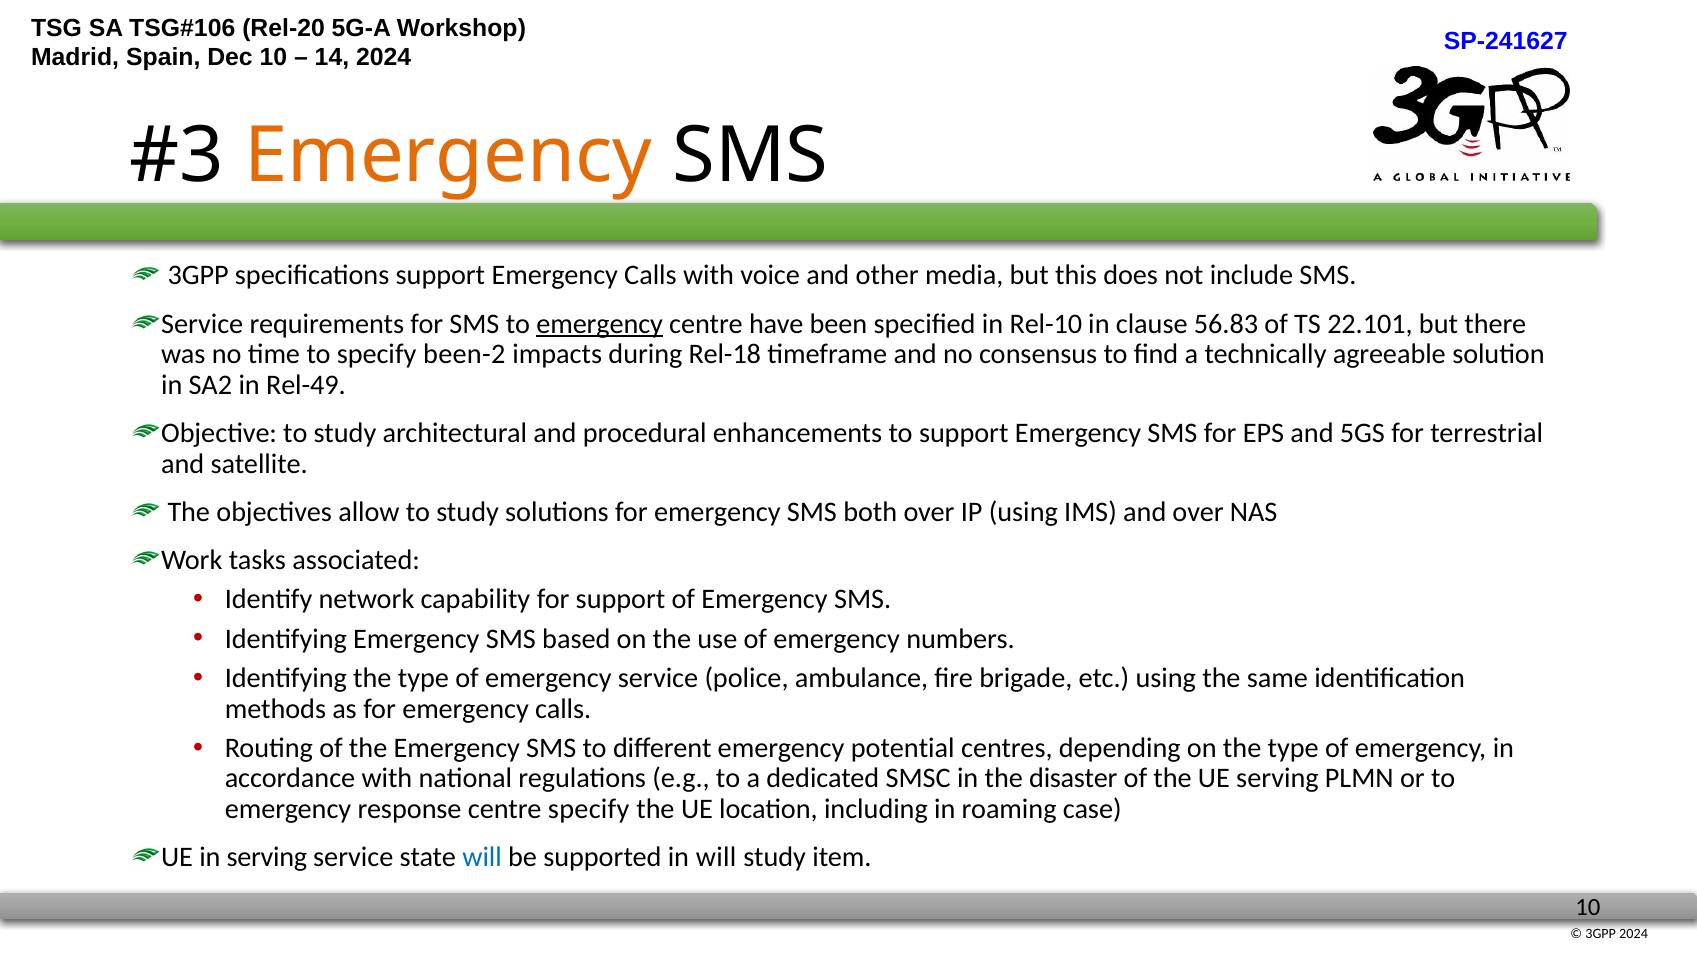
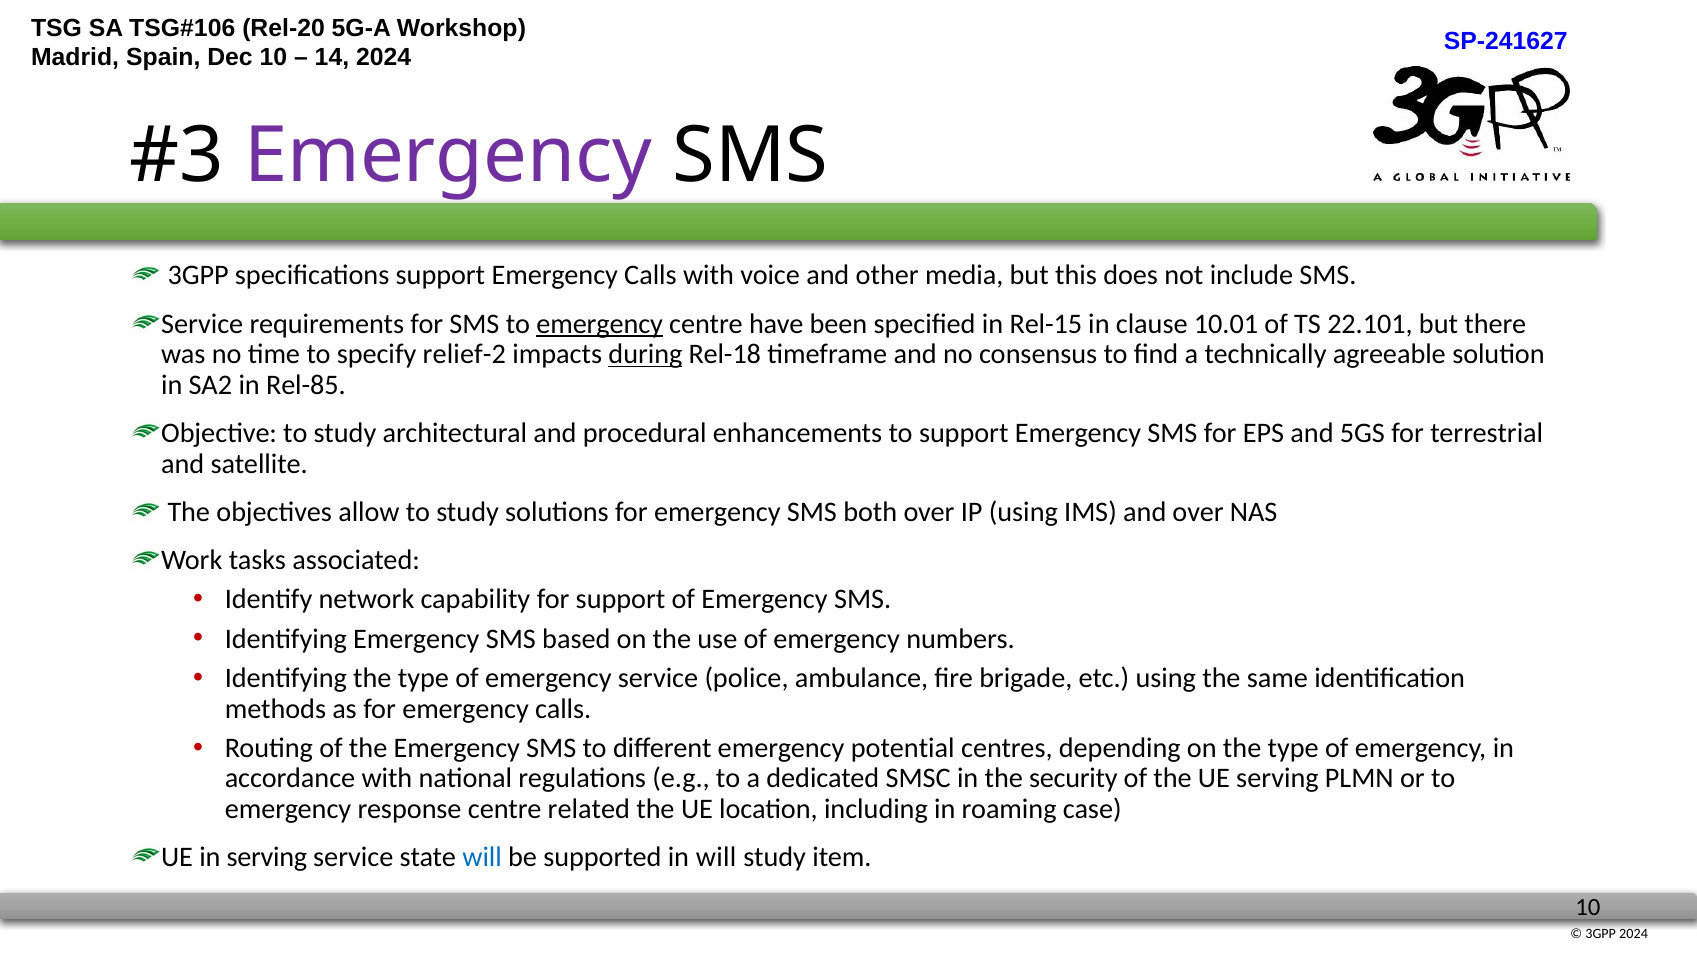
Emergency at (448, 156) colour: orange -> purple
Rel-10: Rel-10 -> Rel-15
56.83: 56.83 -> 10.01
been-2: been-2 -> relief-2
during underline: none -> present
Rel-49: Rel-49 -> Rel-85
disaster: disaster -> security
centre specify: specify -> related
